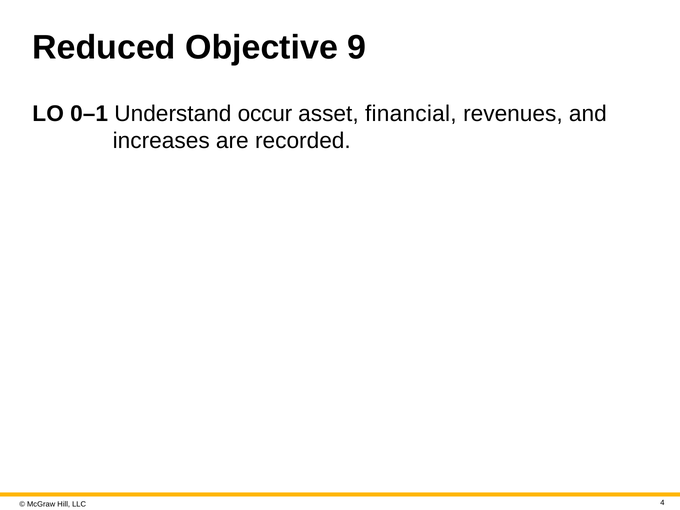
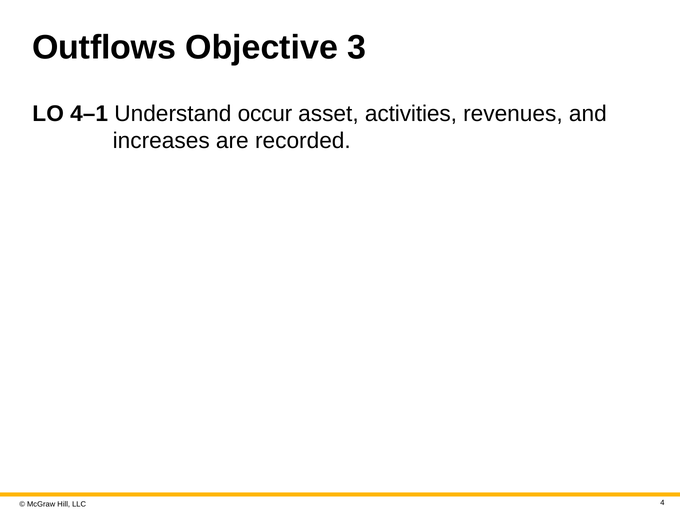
Reduced: Reduced -> Outflows
9: 9 -> 3
0–1: 0–1 -> 4–1
financial: financial -> activities
